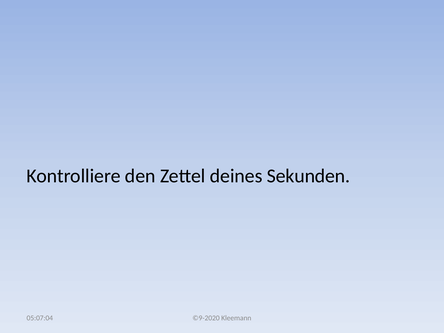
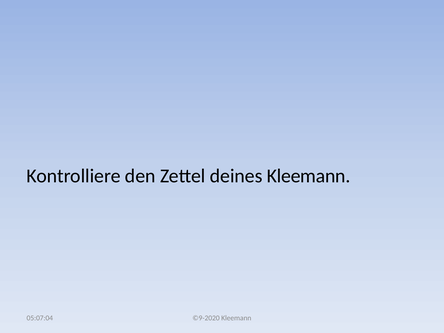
deines Sekunden: Sekunden -> Kleemann
